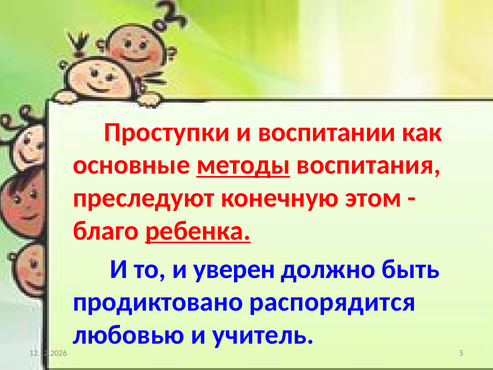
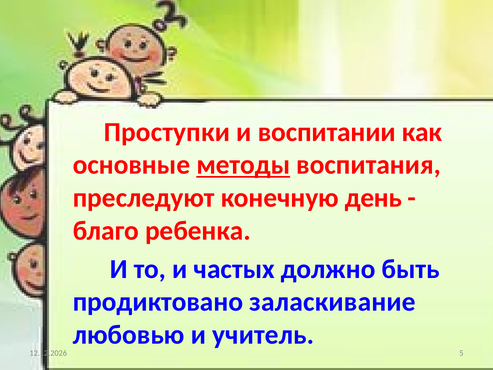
этом: этом -> день
ребенка underline: present -> none
уверен: уверен -> частых
распорядится: распорядится -> заласкивание
